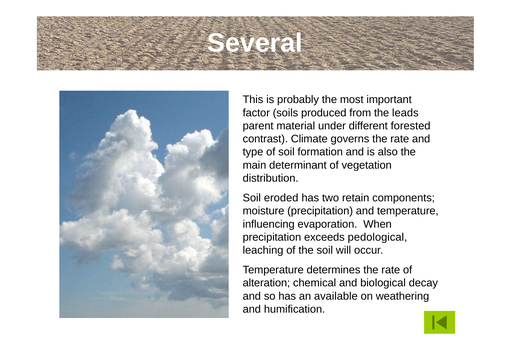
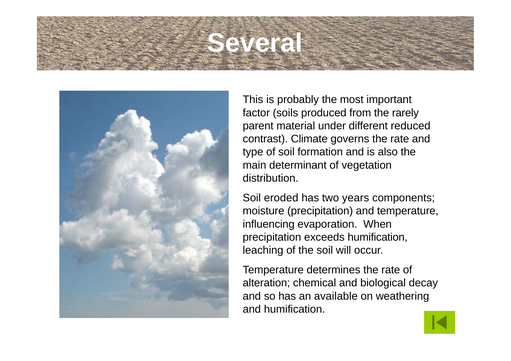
leads: leads -> rarely
forested: forested -> reduced
retain: retain -> years
exceeds pedological: pedological -> humification
